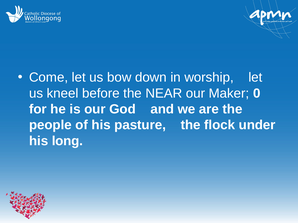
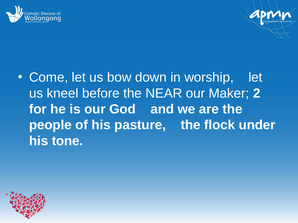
0: 0 -> 2
long: long -> tone
